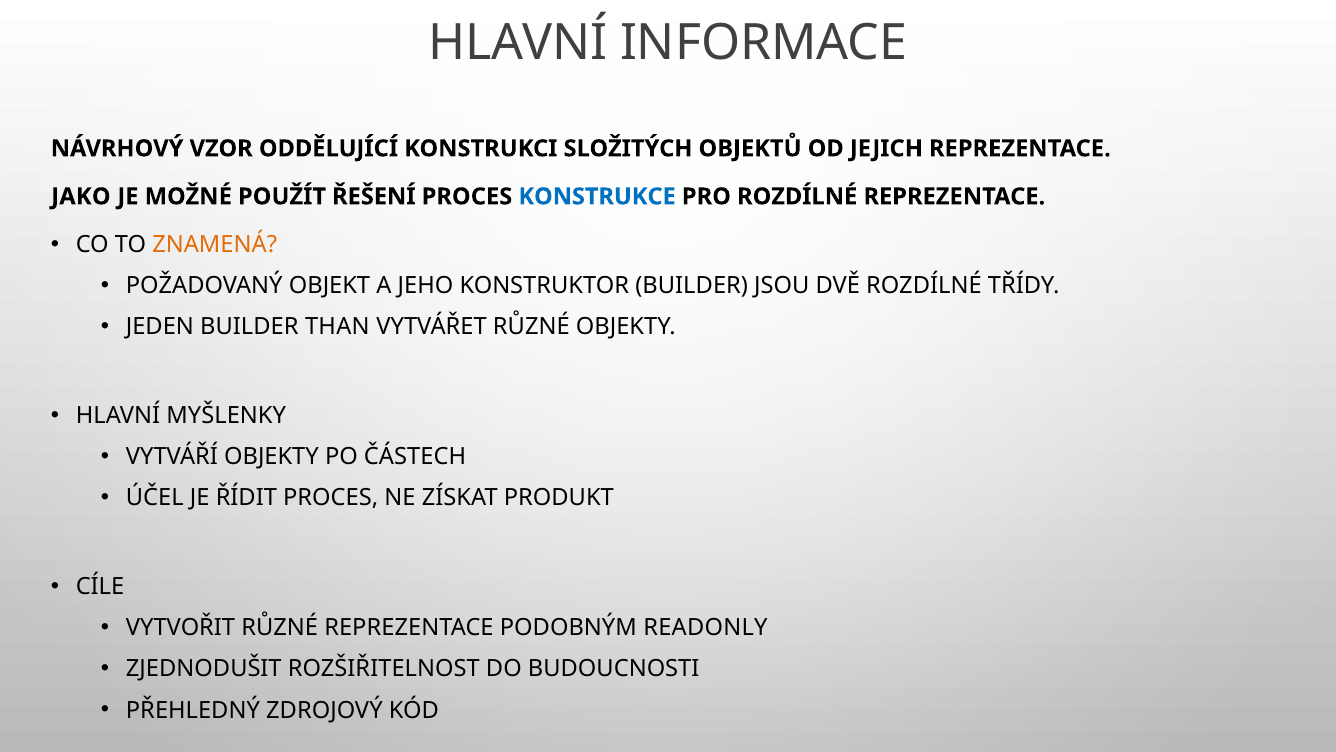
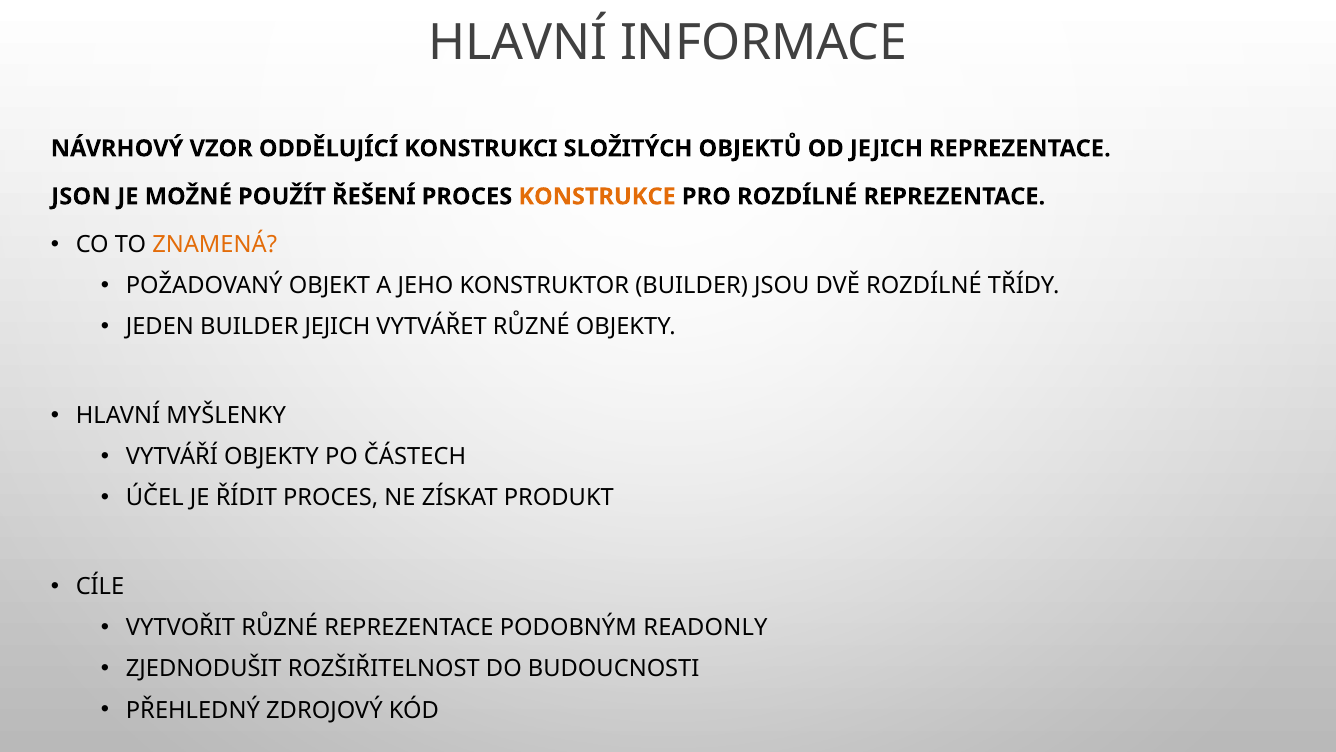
JAKO: JAKO -> JSON
KONSTRUKCE colour: blue -> orange
BUILDER THAN: THAN -> JEJICH
